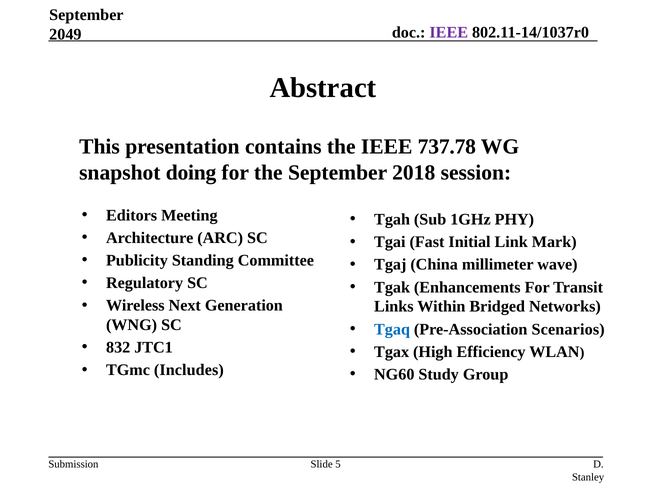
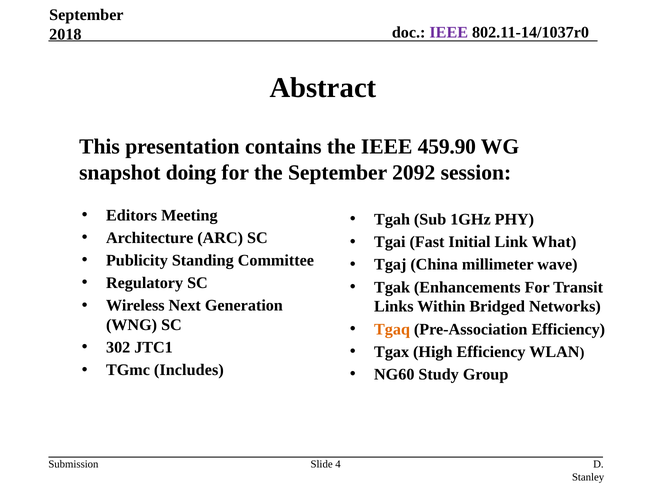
2049: 2049 -> 2018
737.78: 737.78 -> 459.90
2018: 2018 -> 2092
Mark: Mark -> What
Tgaq colour: blue -> orange
Pre-Association Scenarios: Scenarios -> Efficiency
832: 832 -> 302
5: 5 -> 4
